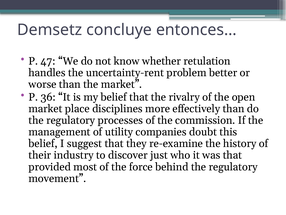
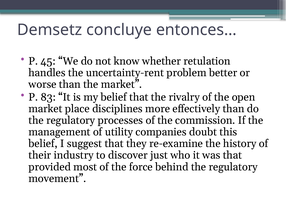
47: 47 -> 45
36: 36 -> 83
